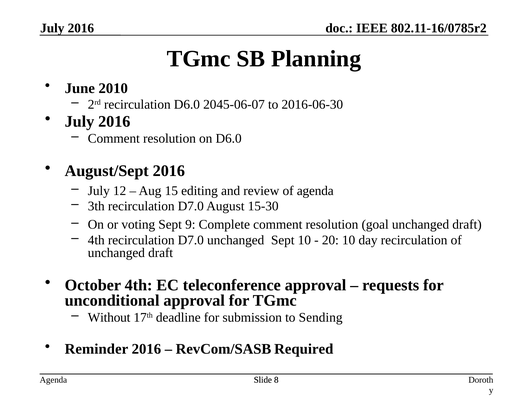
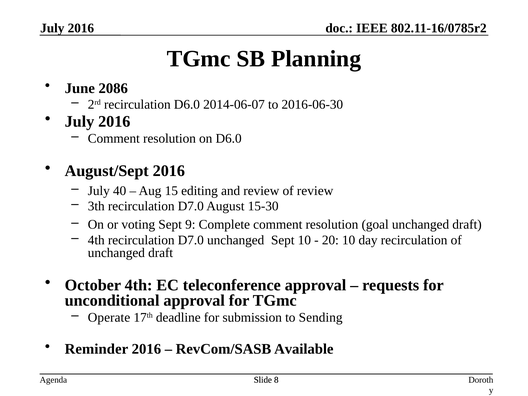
2010: 2010 -> 2086
2045-06-07: 2045-06-07 -> 2014-06-07
12: 12 -> 40
of agenda: agenda -> review
Without: Without -> Operate
Required: Required -> Available
